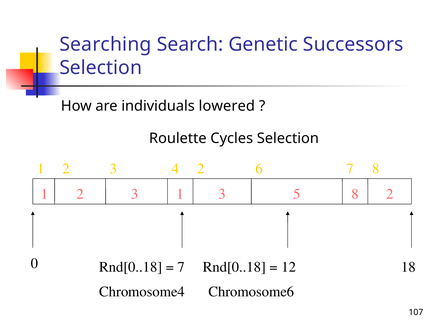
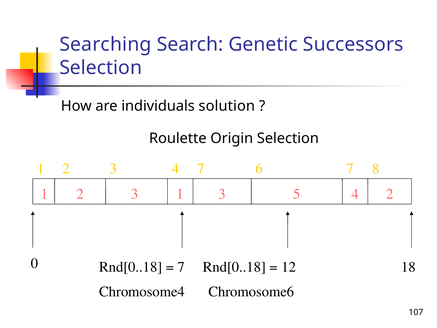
lowered: lowered -> solution
Cycles: Cycles -> Origin
4 2: 2 -> 7
5 8: 8 -> 4
